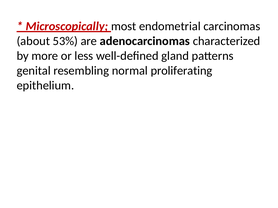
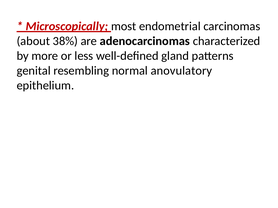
53%: 53% -> 38%
proliferating: proliferating -> anovulatory
